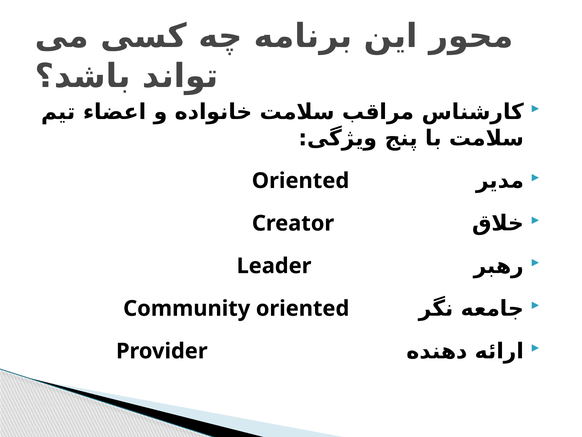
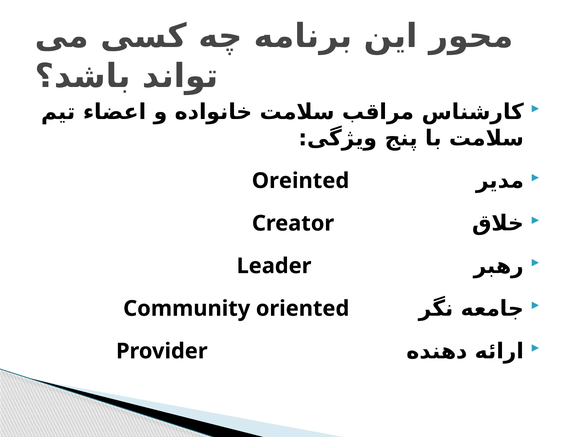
Oriented at (300, 181): Oriented -> Oreinted
